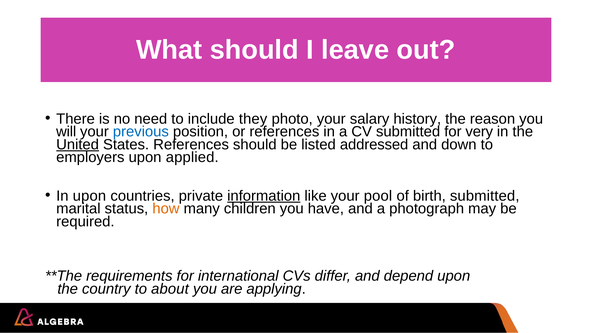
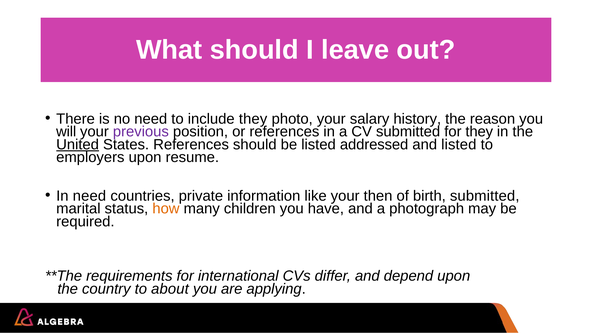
previous colour: blue -> purple
for very: very -> they
and down: down -> listed
applied: applied -> resume
In upon: upon -> need
information underline: present -> none
pool: pool -> then
